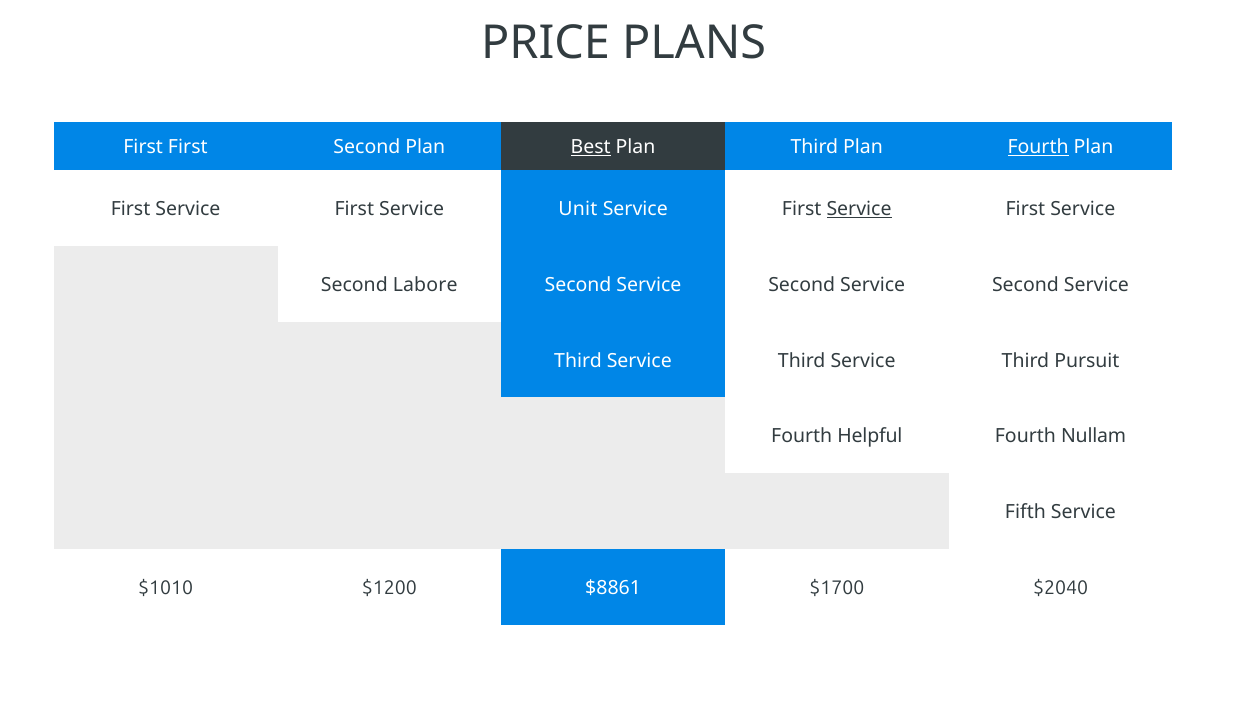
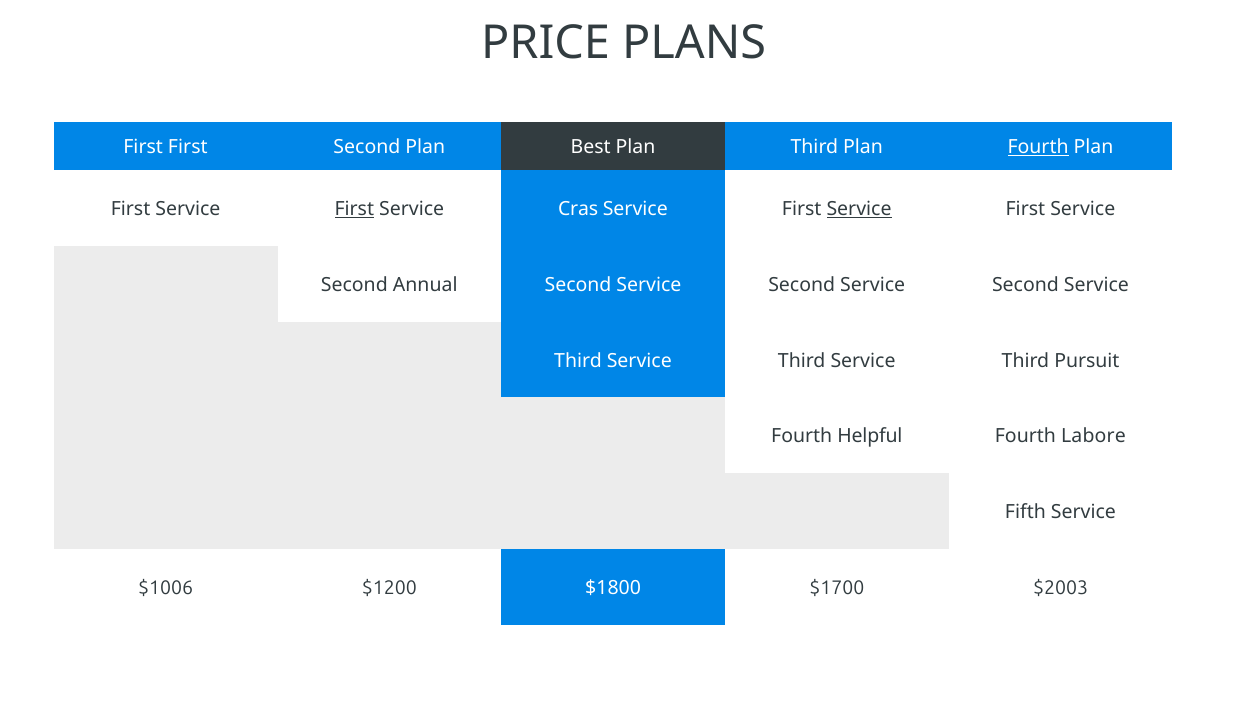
Best underline: present -> none
First at (354, 209) underline: none -> present
Unit: Unit -> Cras
Labore: Labore -> Annual
Nullam: Nullam -> Labore
$1010: $1010 -> $1006
$8861: $8861 -> $1800
$2040: $2040 -> $2003
